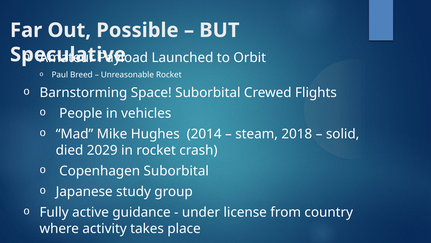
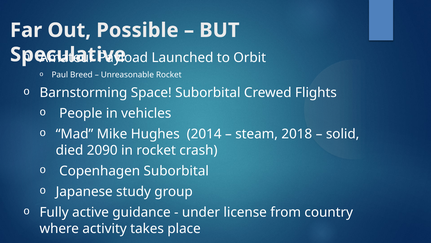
2029: 2029 -> 2090
